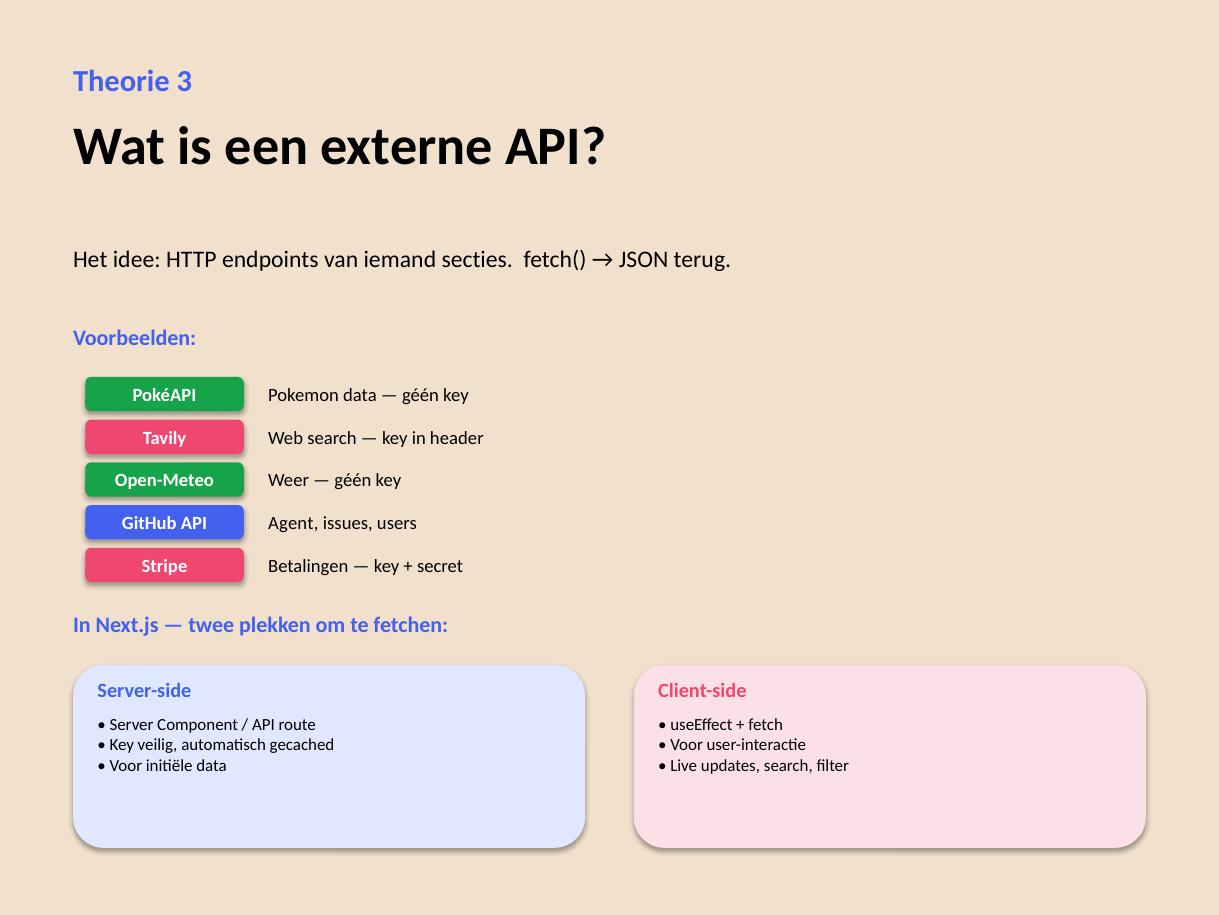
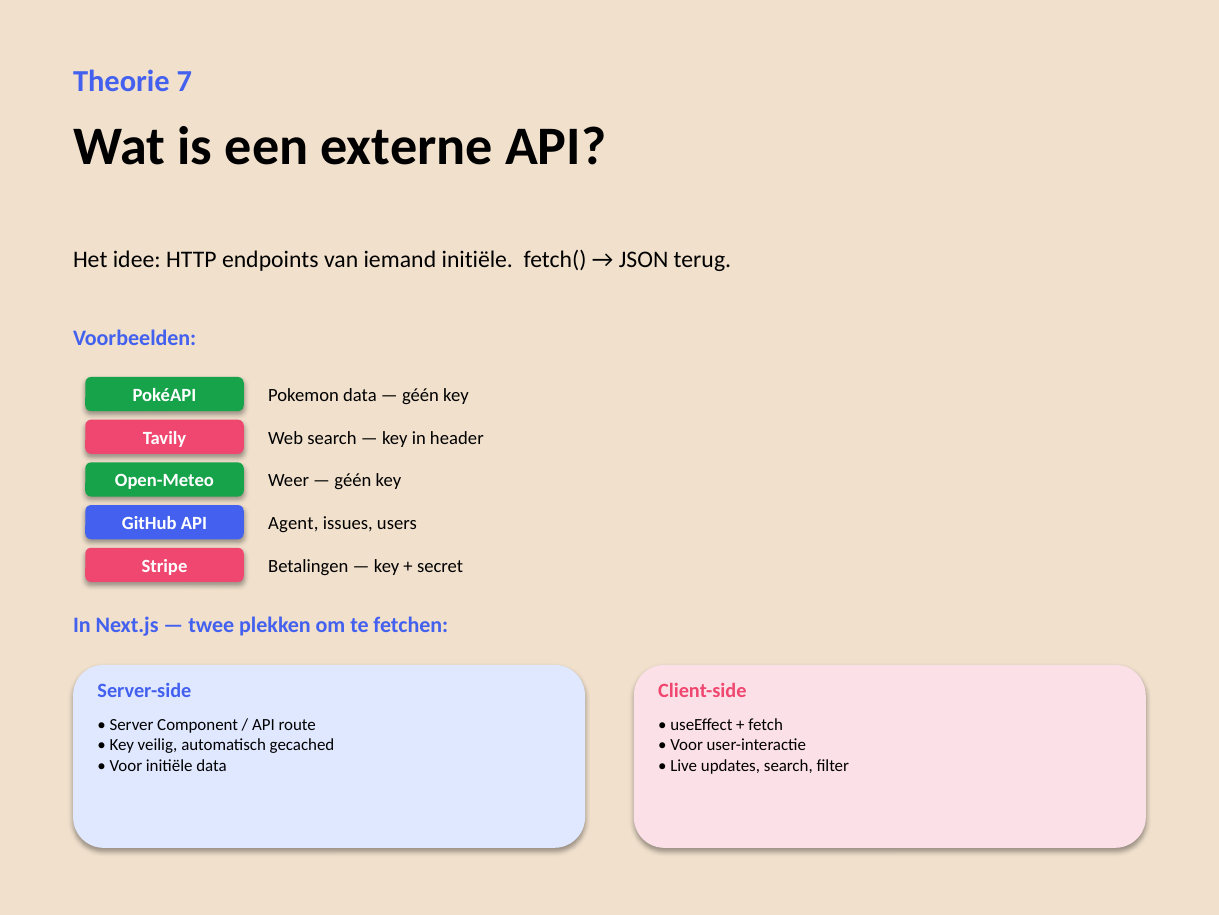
3: 3 -> 7
iemand secties: secties -> initiële
